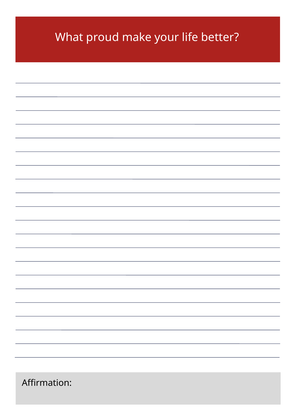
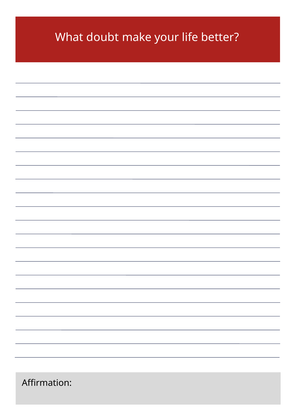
proud: proud -> doubt
